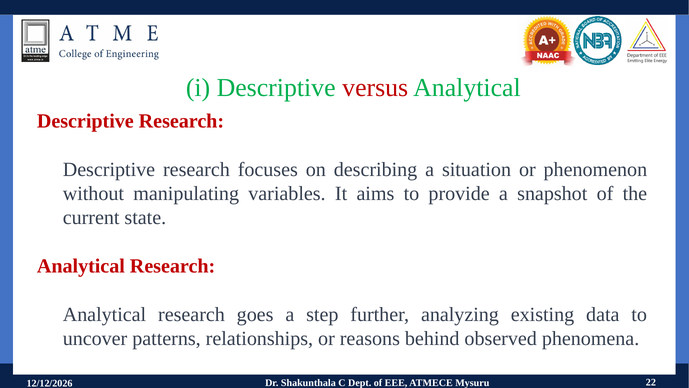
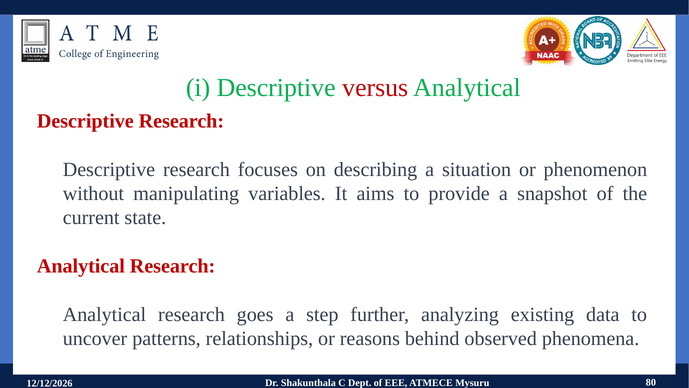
22: 22 -> 80
